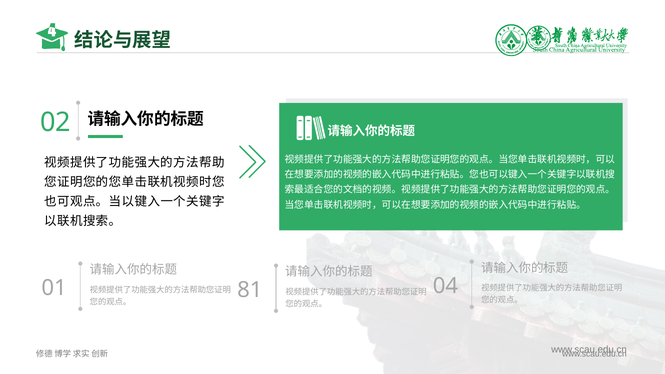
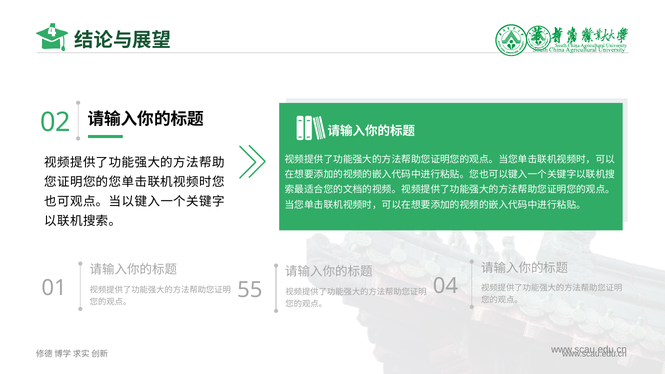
81: 81 -> 55
